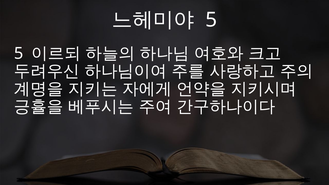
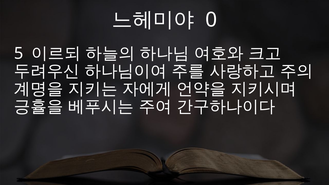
5 at (211, 20): 5 -> 0
